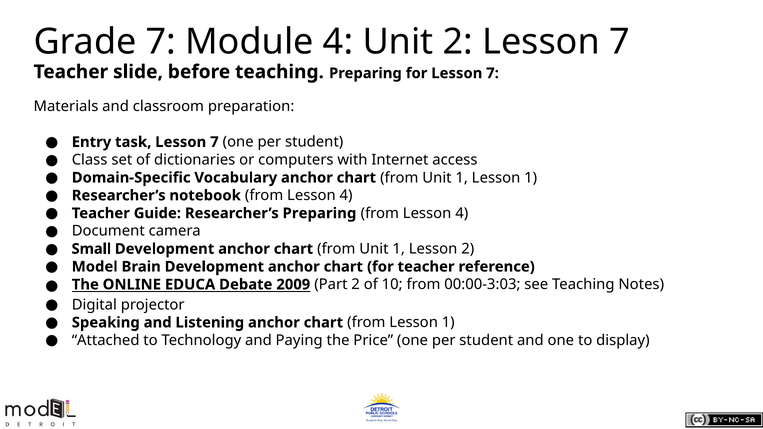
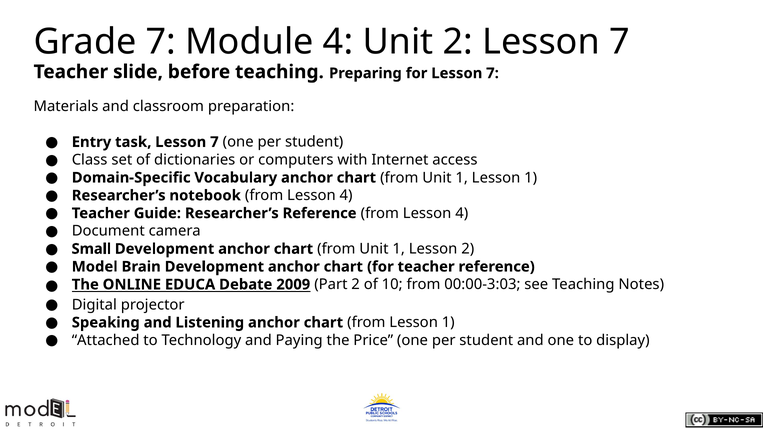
Researcher’s Preparing: Preparing -> Reference
